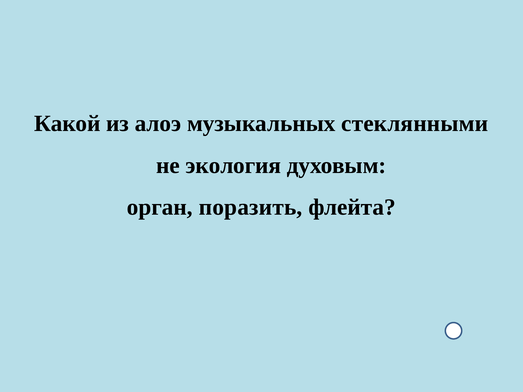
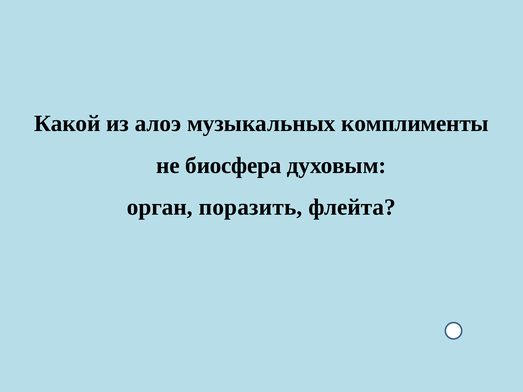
стеклянными: стеклянными -> комплименты
экология: экология -> биосфера
